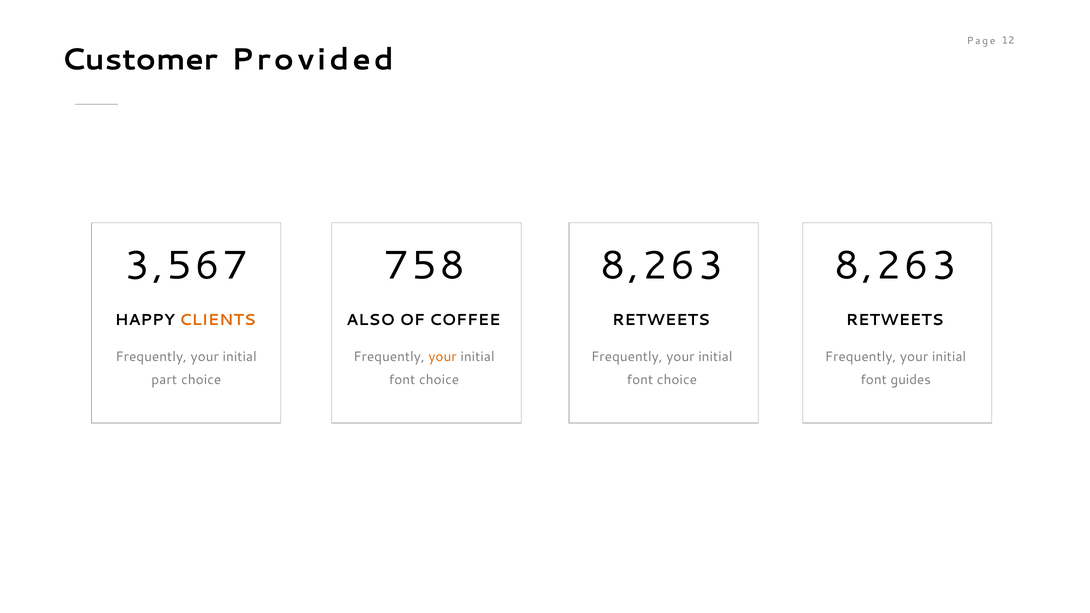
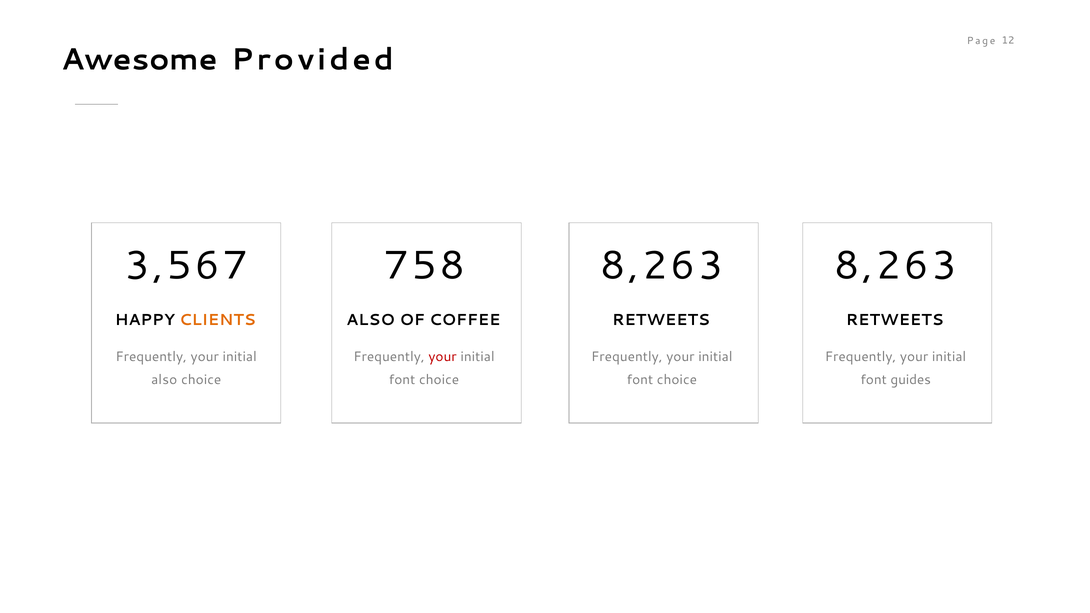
Customer: Customer -> Awesome
your at (443, 357) colour: orange -> red
part at (164, 380): part -> also
